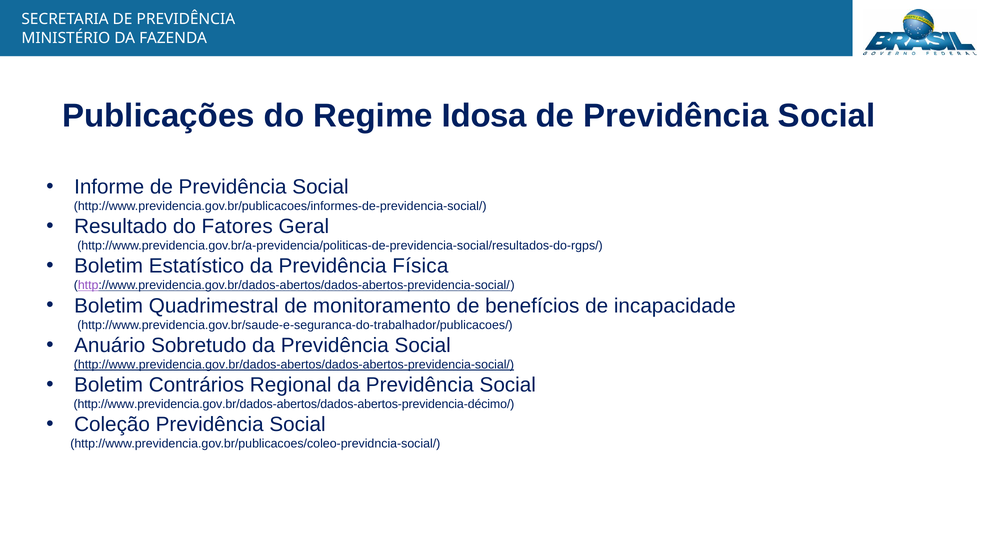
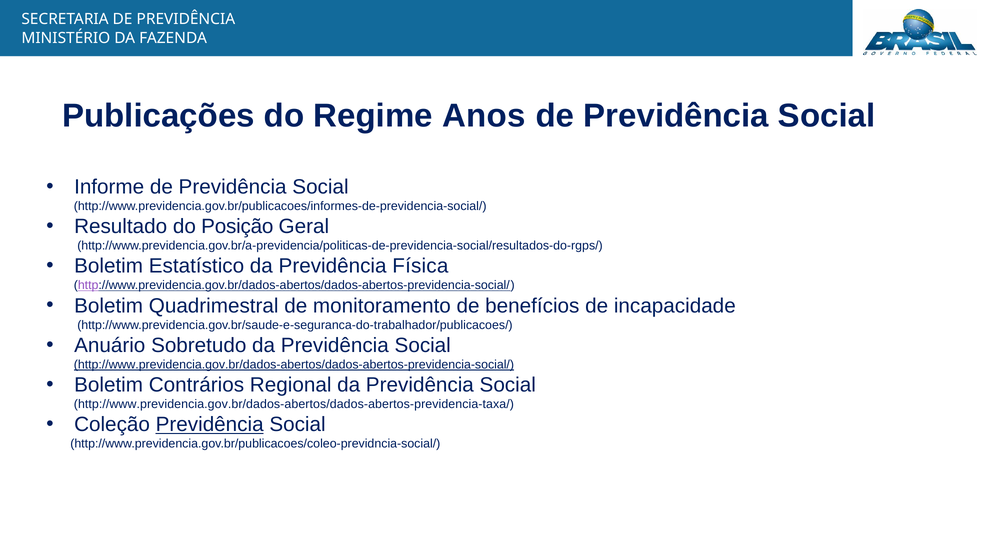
Idosa: Idosa -> Anos
Fatores: Fatores -> Posição
http://www.previdencia.gov.br/dados-abertos/dados-abertos-previdencia-décimo/: http://www.previdencia.gov.br/dados-abertos/dados-abertos-previdencia-décimo/ -> http://www.previdencia.gov.br/dados-abertos/dados-abertos-previdencia-taxa/
Previdência at (210, 425) underline: none -> present
